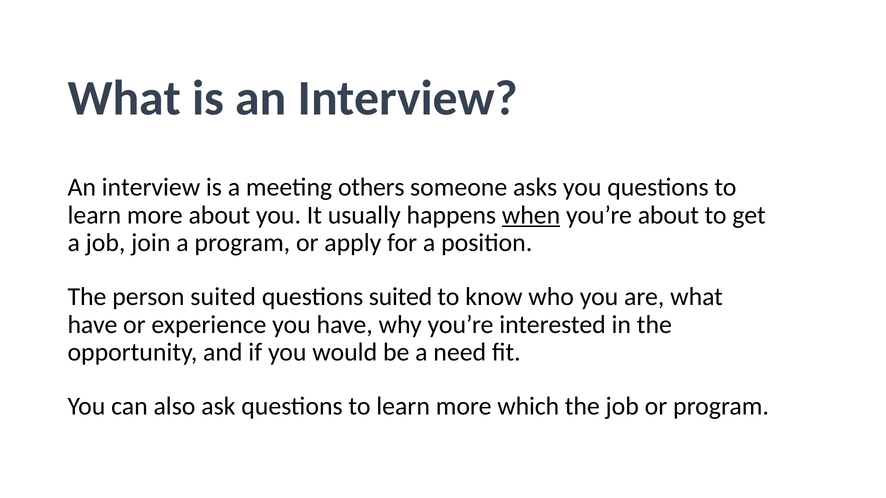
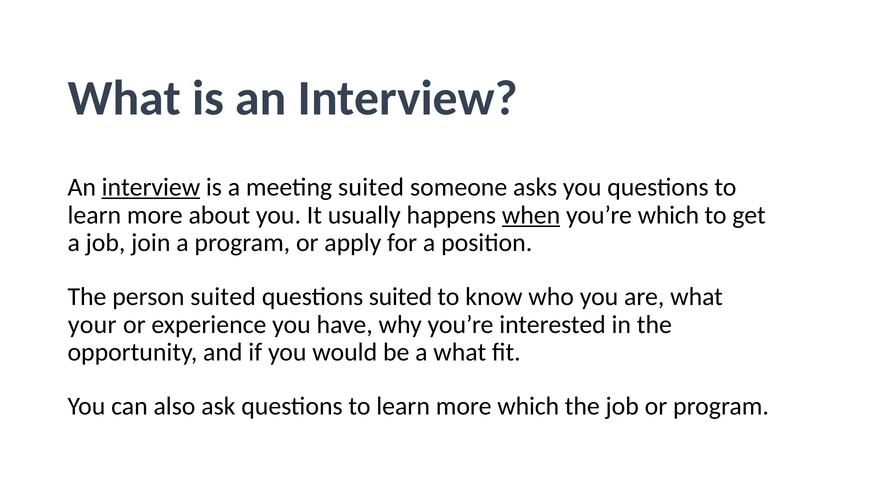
interview at (151, 187) underline: none -> present
meeting others: others -> suited
you’re about: about -> which
have at (92, 325): have -> your
a need: need -> what
